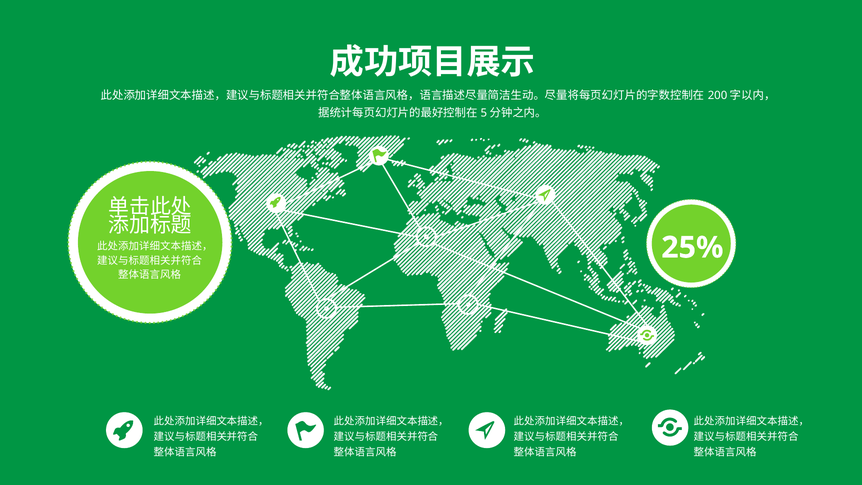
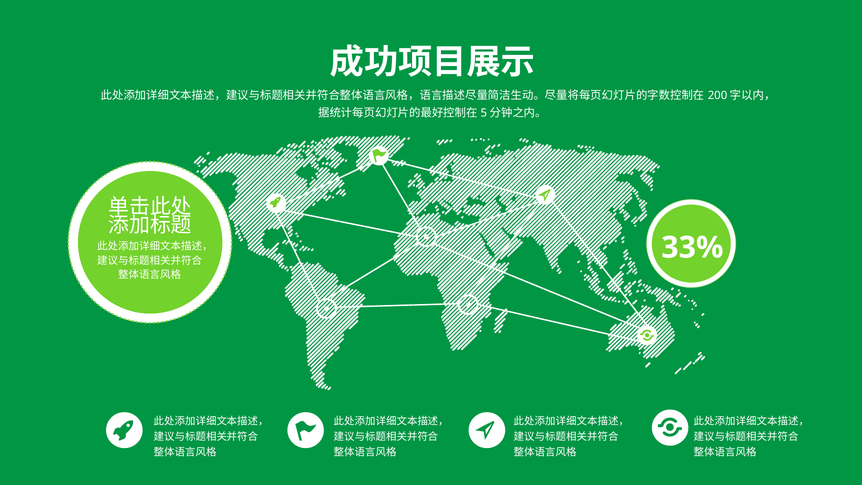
25%: 25% -> 33%
